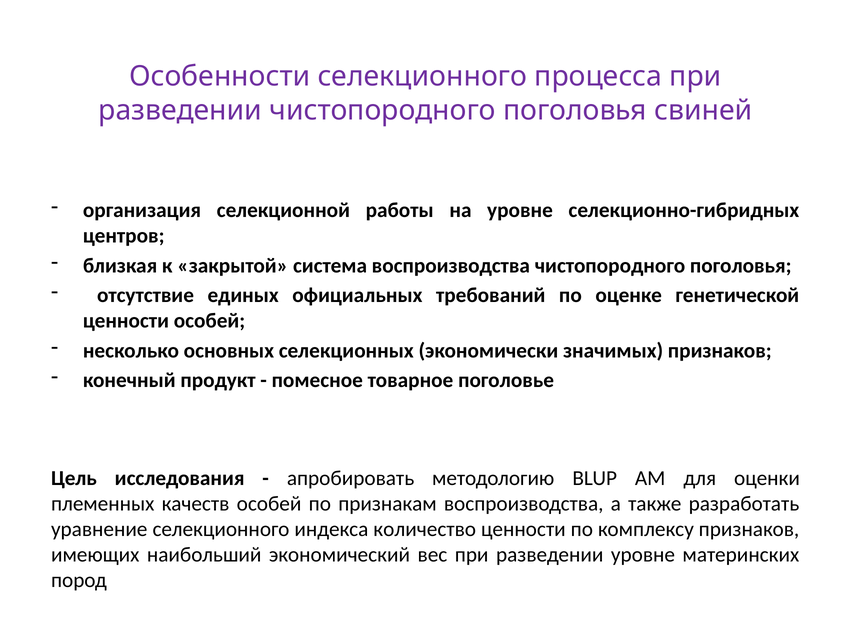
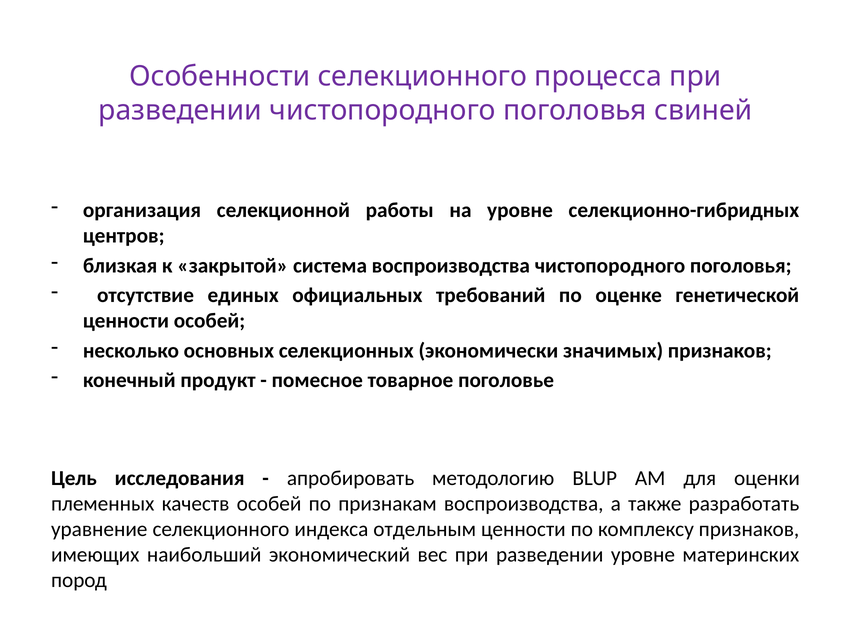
количество: количество -> отдельным
